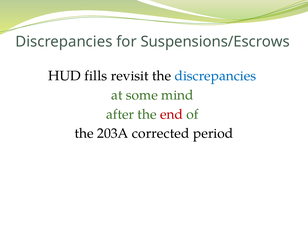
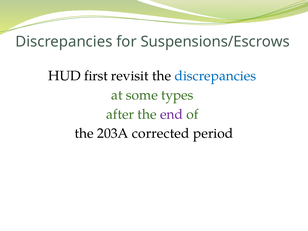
fills: fills -> first
mind: mind -> types
end colour: red -> purple
